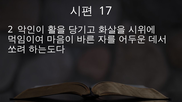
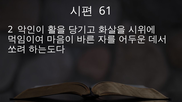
17: 17 -> 61
